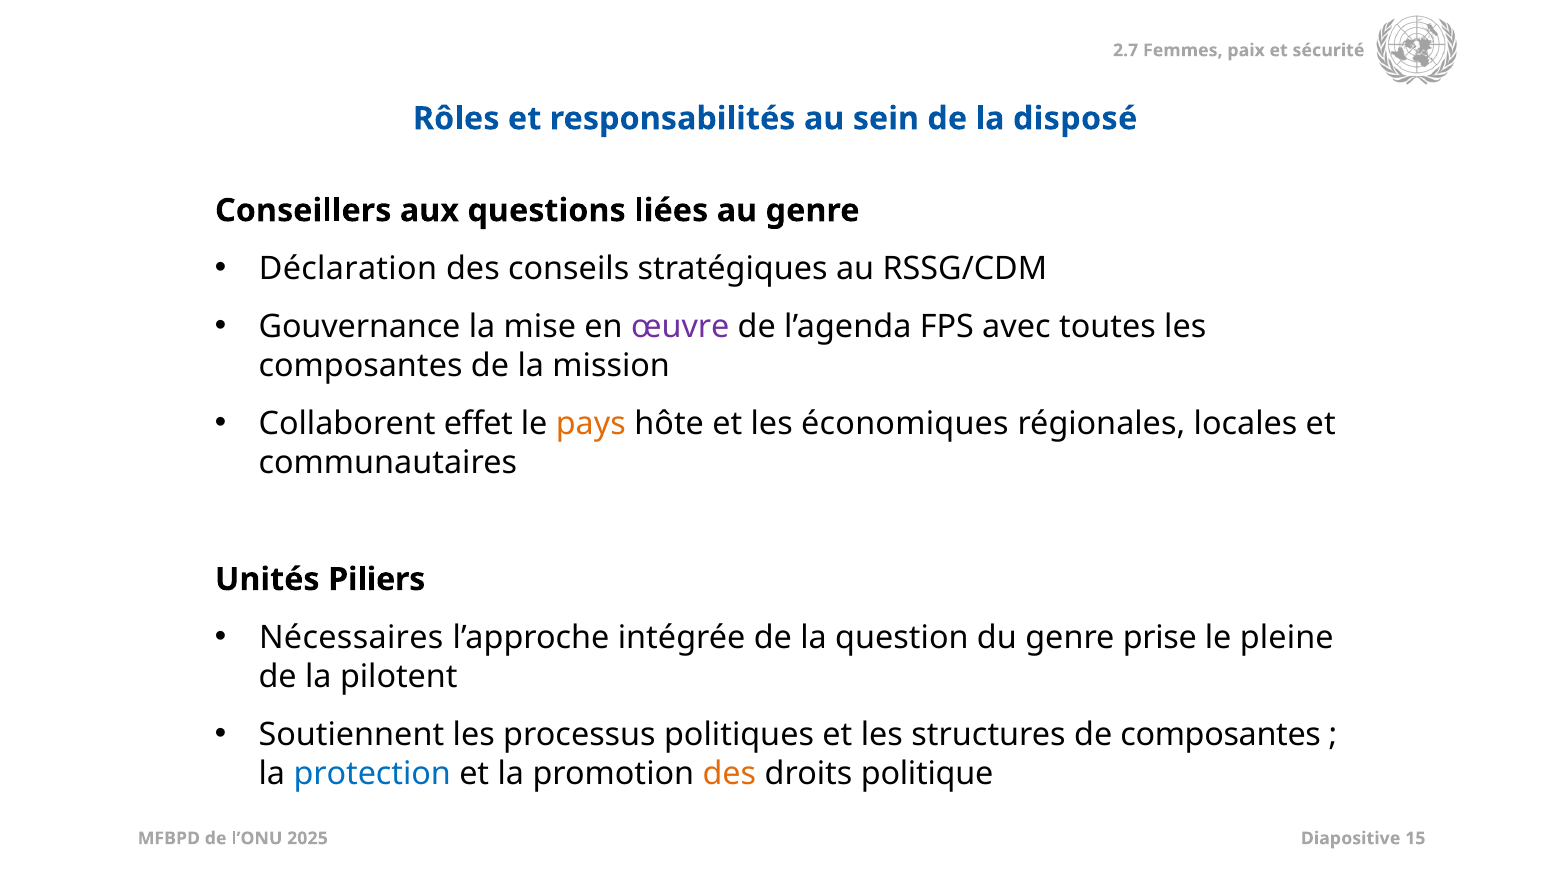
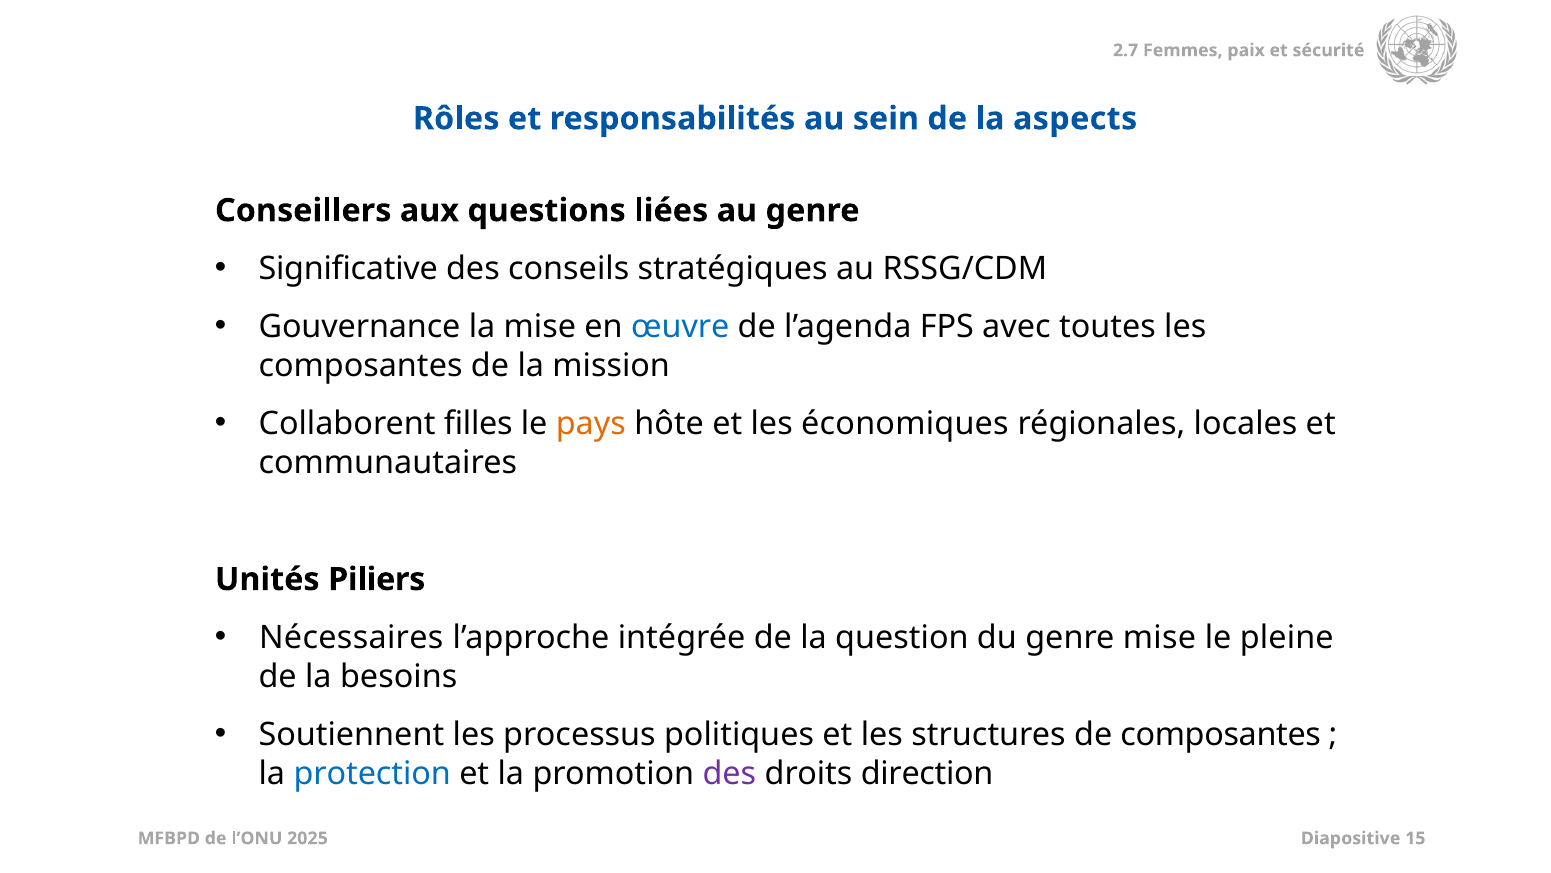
disposé: disposé -> aspects
Déclaration: Déclaration -> Significative
œuvre colour: purple -> blue
effet: effet -> filles
genre prise: prise -> mise
pilotent: pilotent -> besoins
des at (729, 773) colour: orange -> purple
politique: politique -> direction
